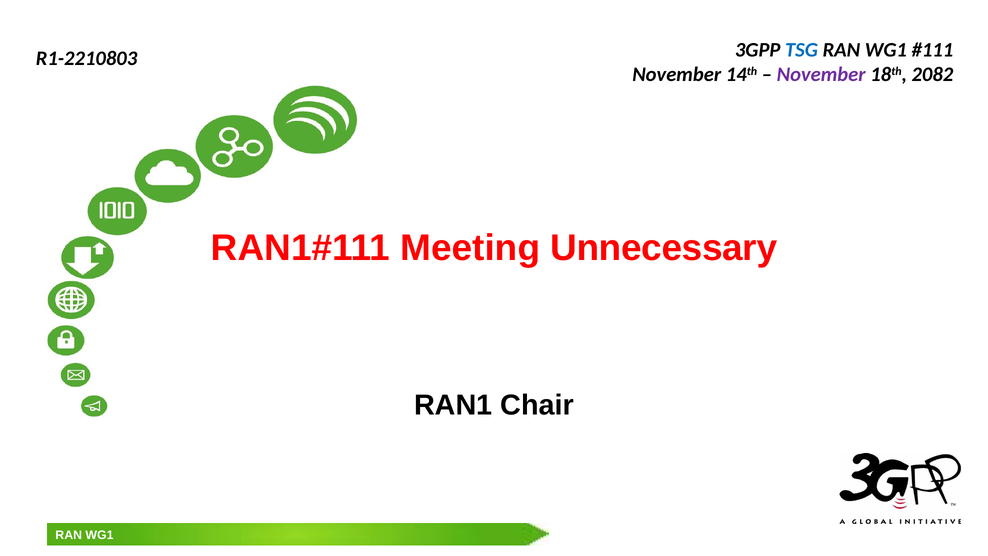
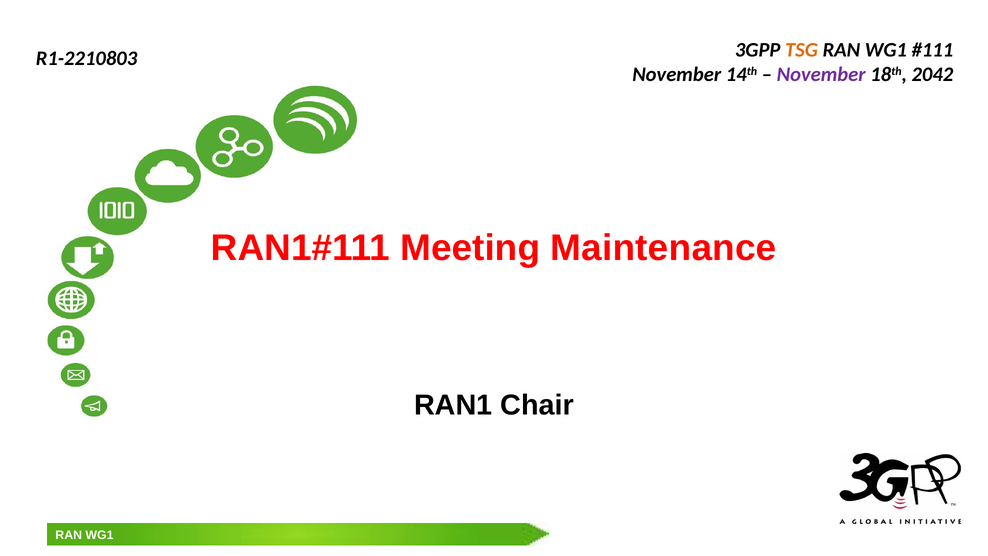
TSG colour: blue -> orange
2082: 2082 -> 2042
Unnecessary: Unnecessary -> Maintenance
